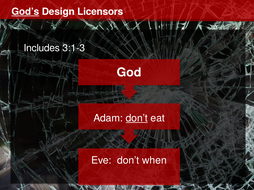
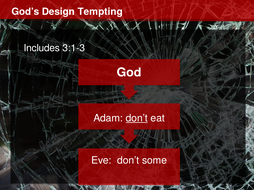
God’s underline: present -> none
Licensors: Licensors -> Tempting
when: when -> some
